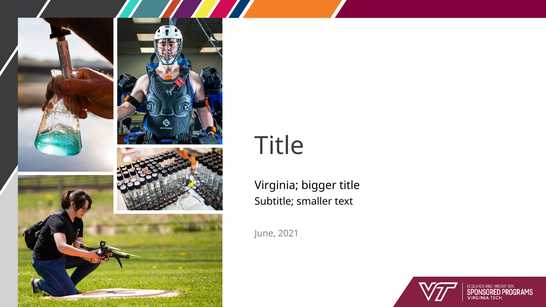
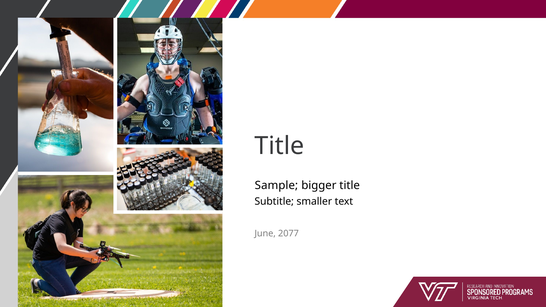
Virginia: Virginia -> Sample
2021: 2021 -> 2077
